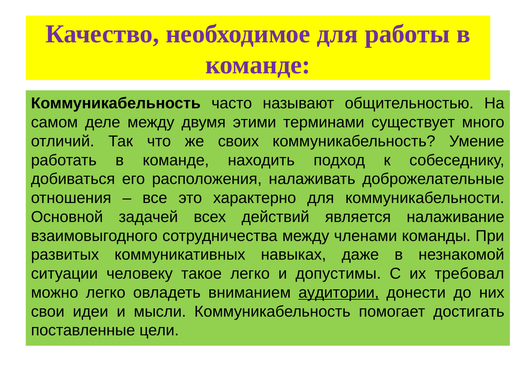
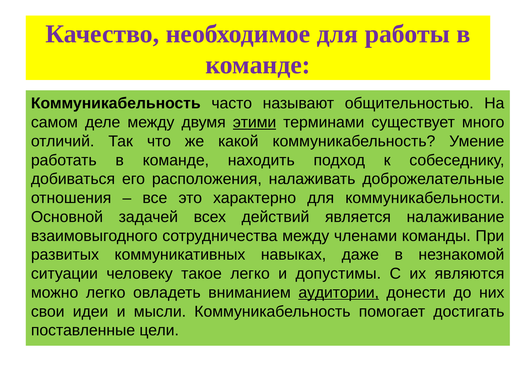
этими underline: none -> present
своих: своих -> какой
требовал: требовал -> являются
